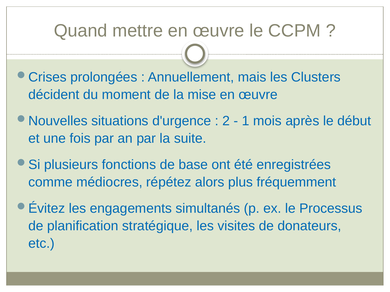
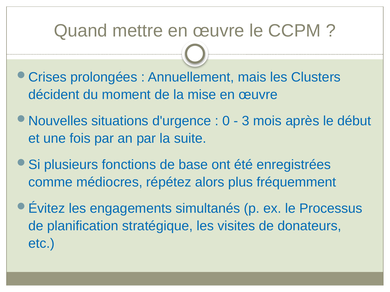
2: 2 -> 0
1: 1 -> 3
